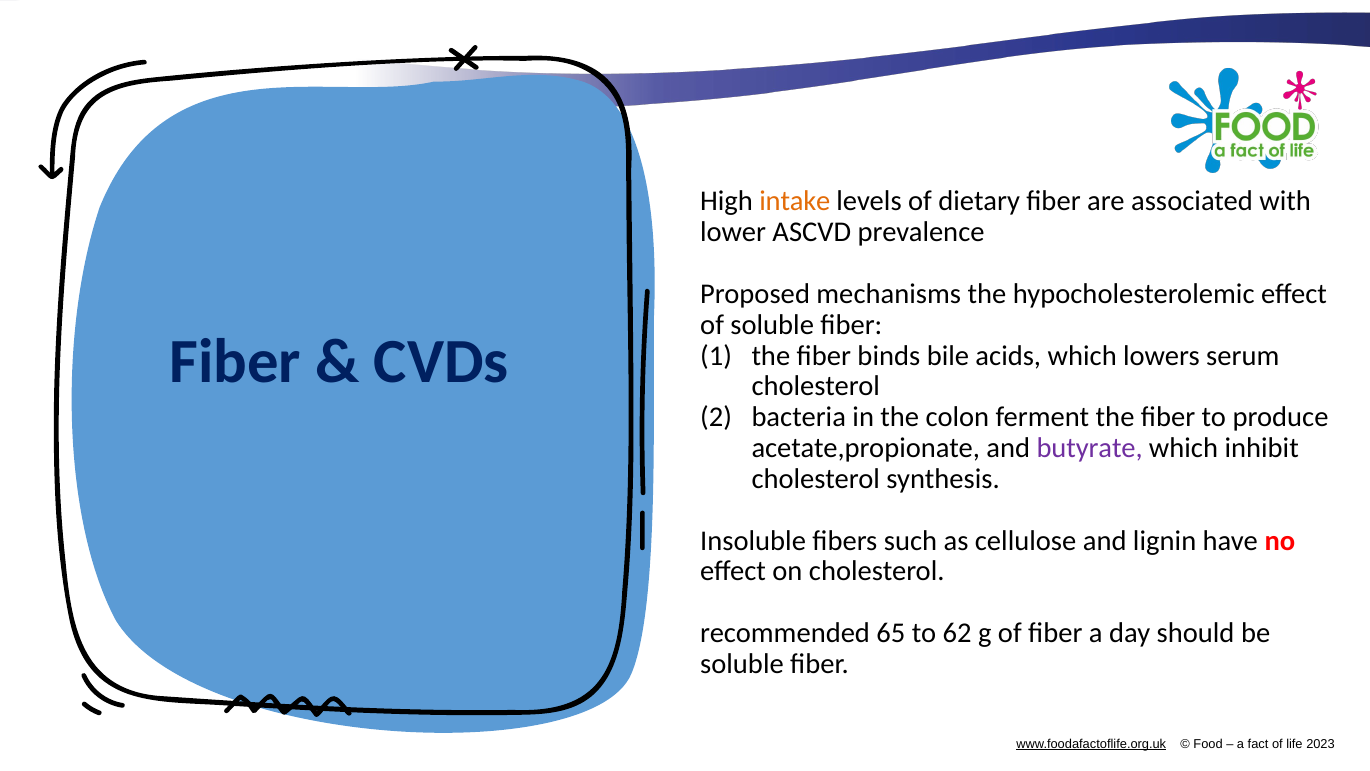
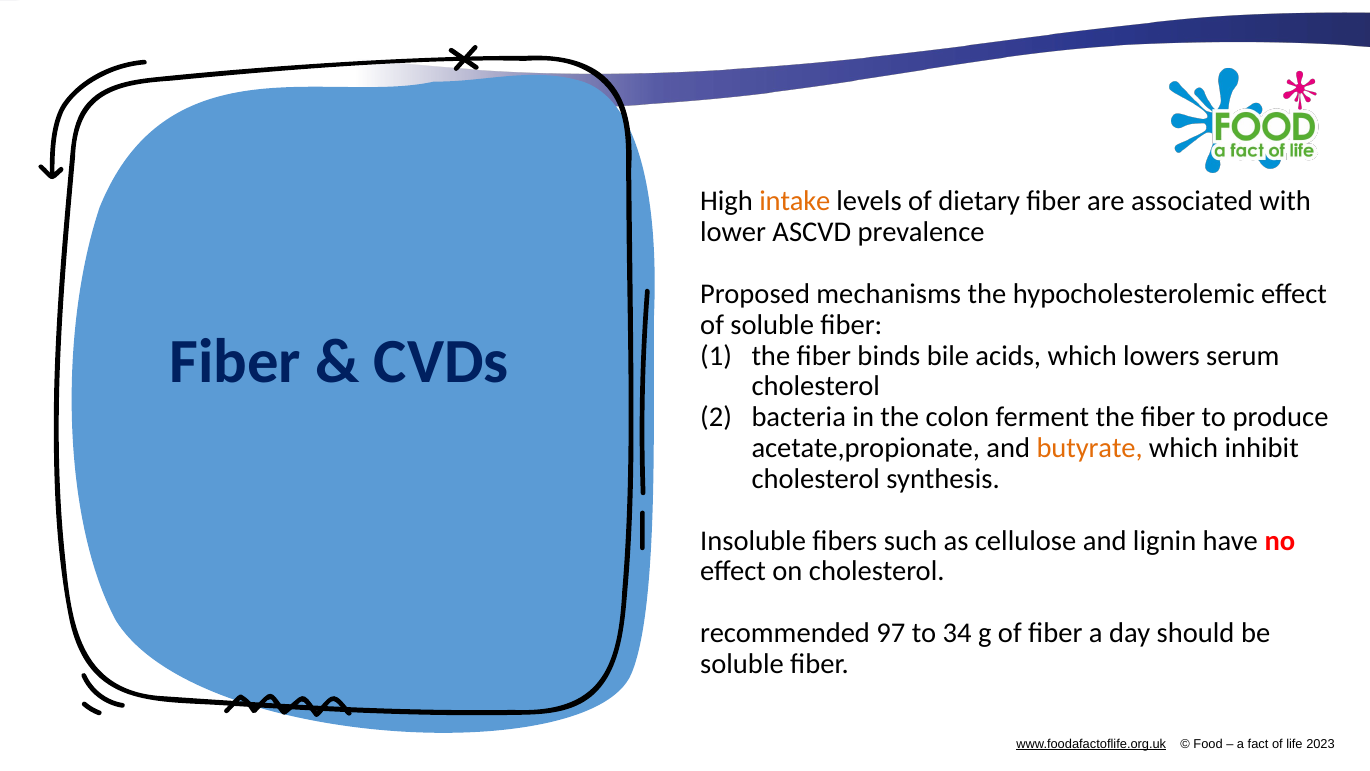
butyrate colour: purple -> orange
65: 65 -> 97
62: 62 -> 34
